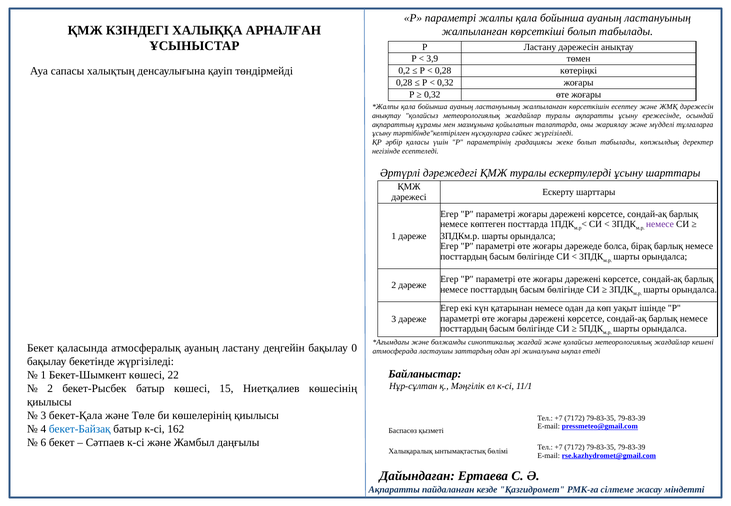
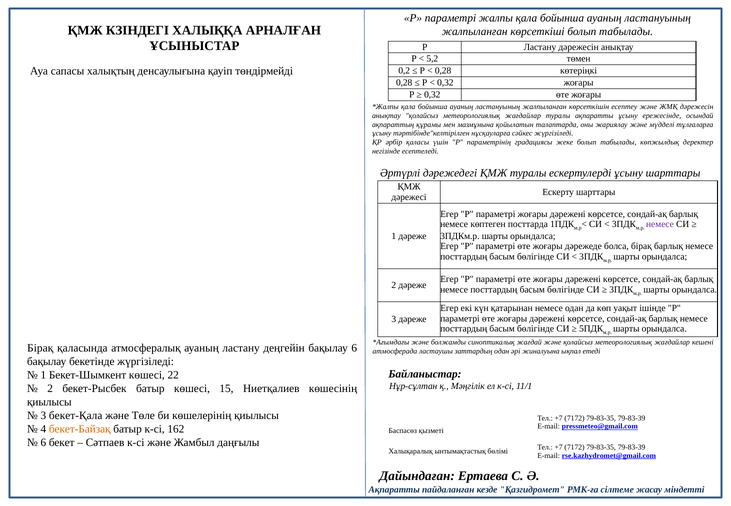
3,9: 3,9 -> 5,2
Бекет at (40, 348): Бекет -> Бірақ
бақылау 0: 0 -> 6
бекет-Байзақ colour: blue -> orange
